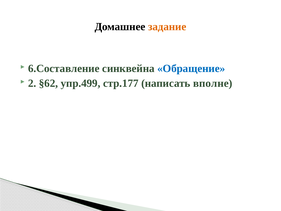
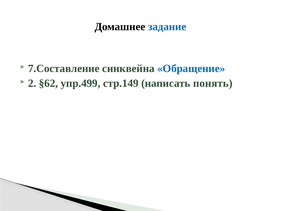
задание colour: orange -> blue
6.Составление: 6.Составление -> 7.Составление
стр.177: стр.177 -> стр.149
вполне: вполне -> понять
